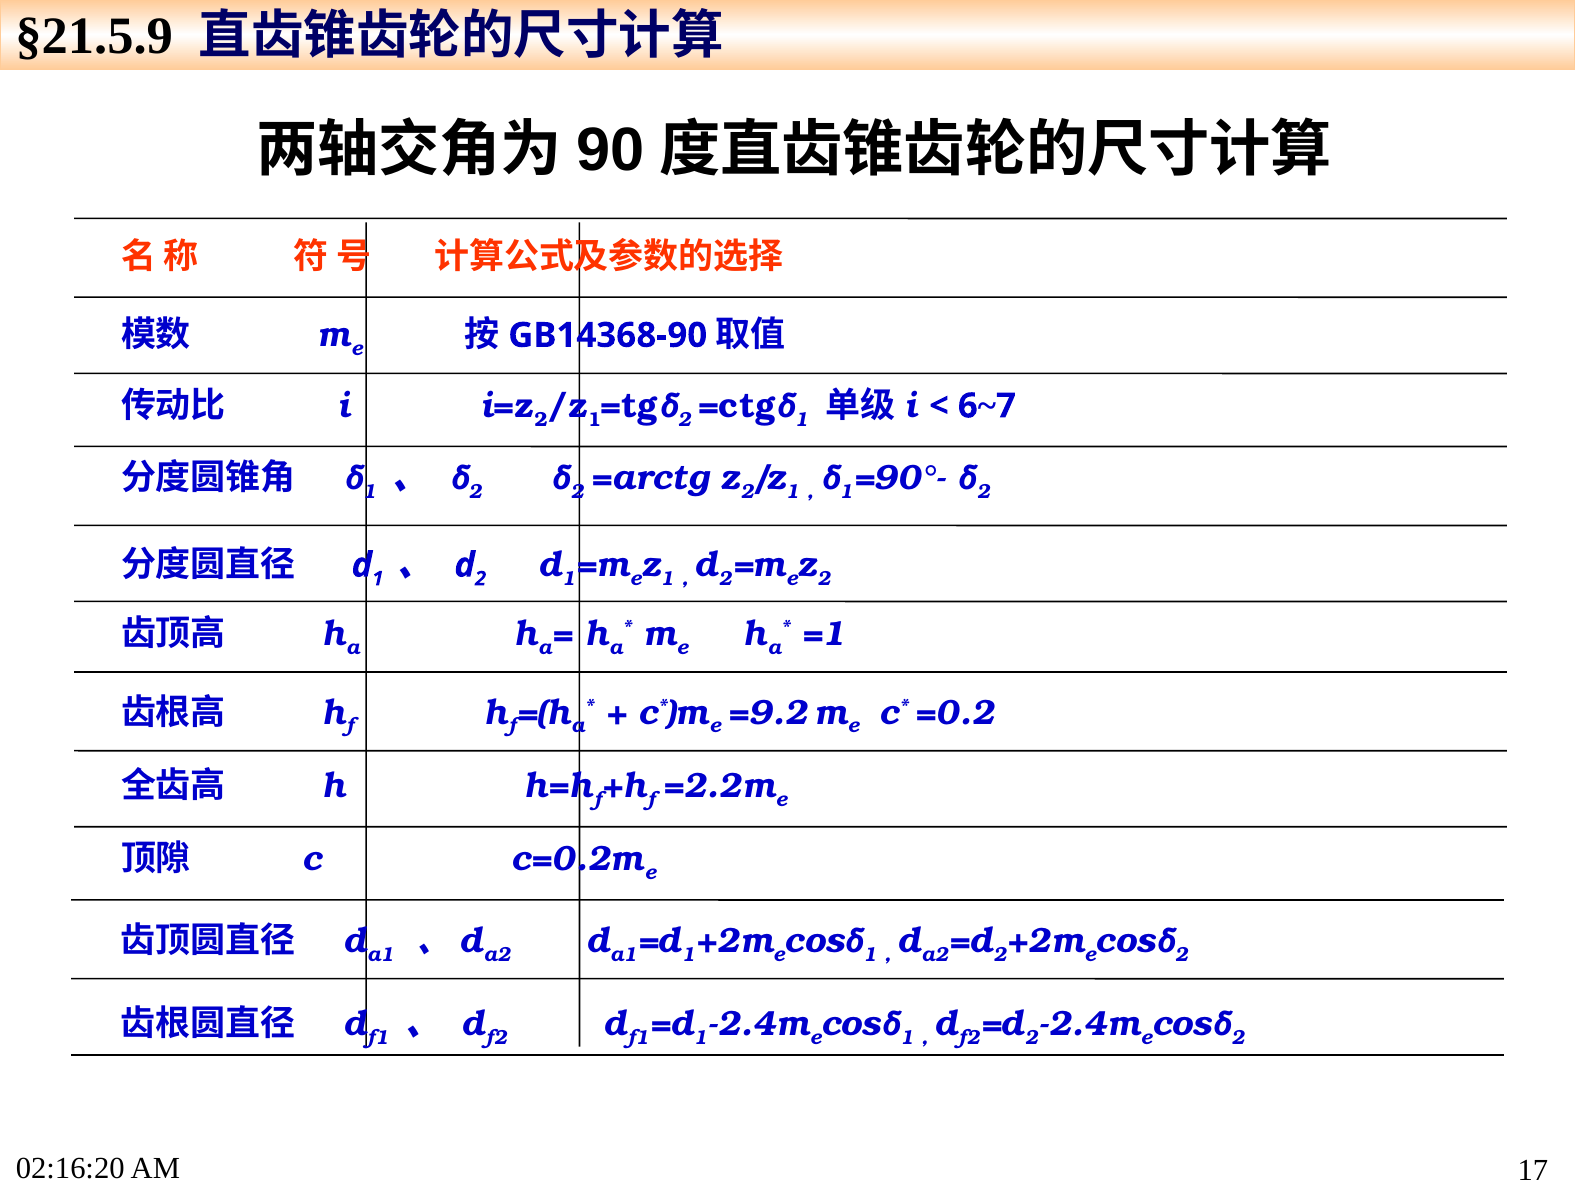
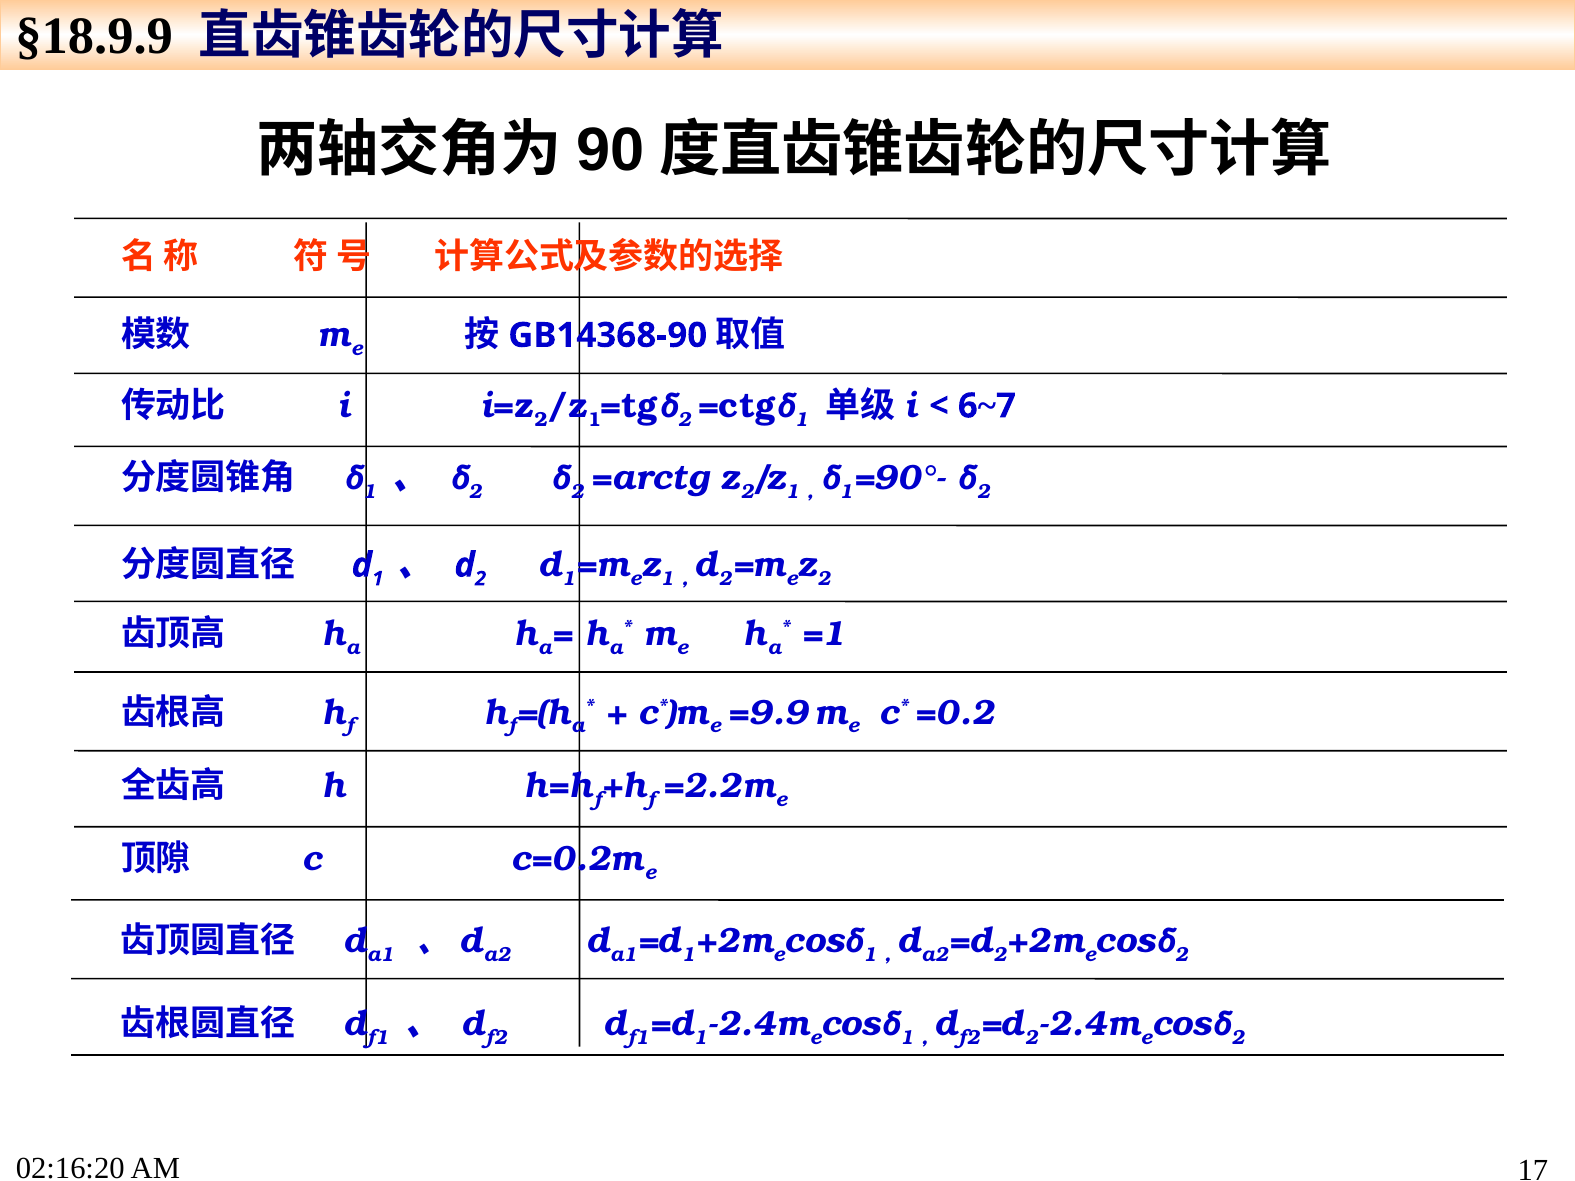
§21.5.9: §21.5.9 -> §18.9.9
=9.2: =9.2 -> =9.9
